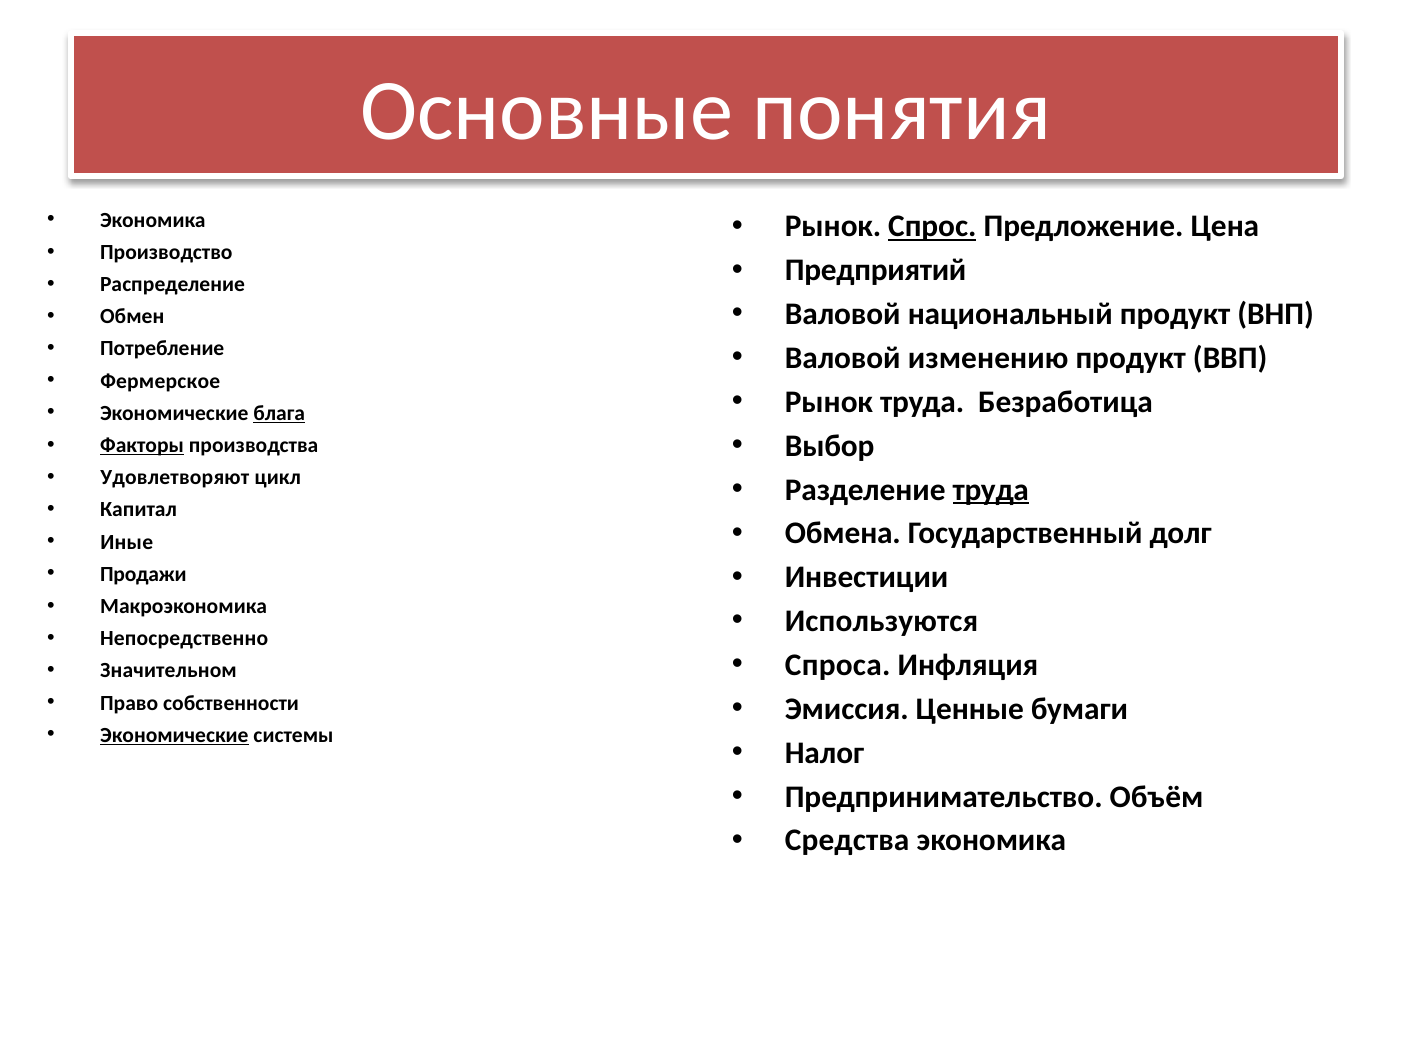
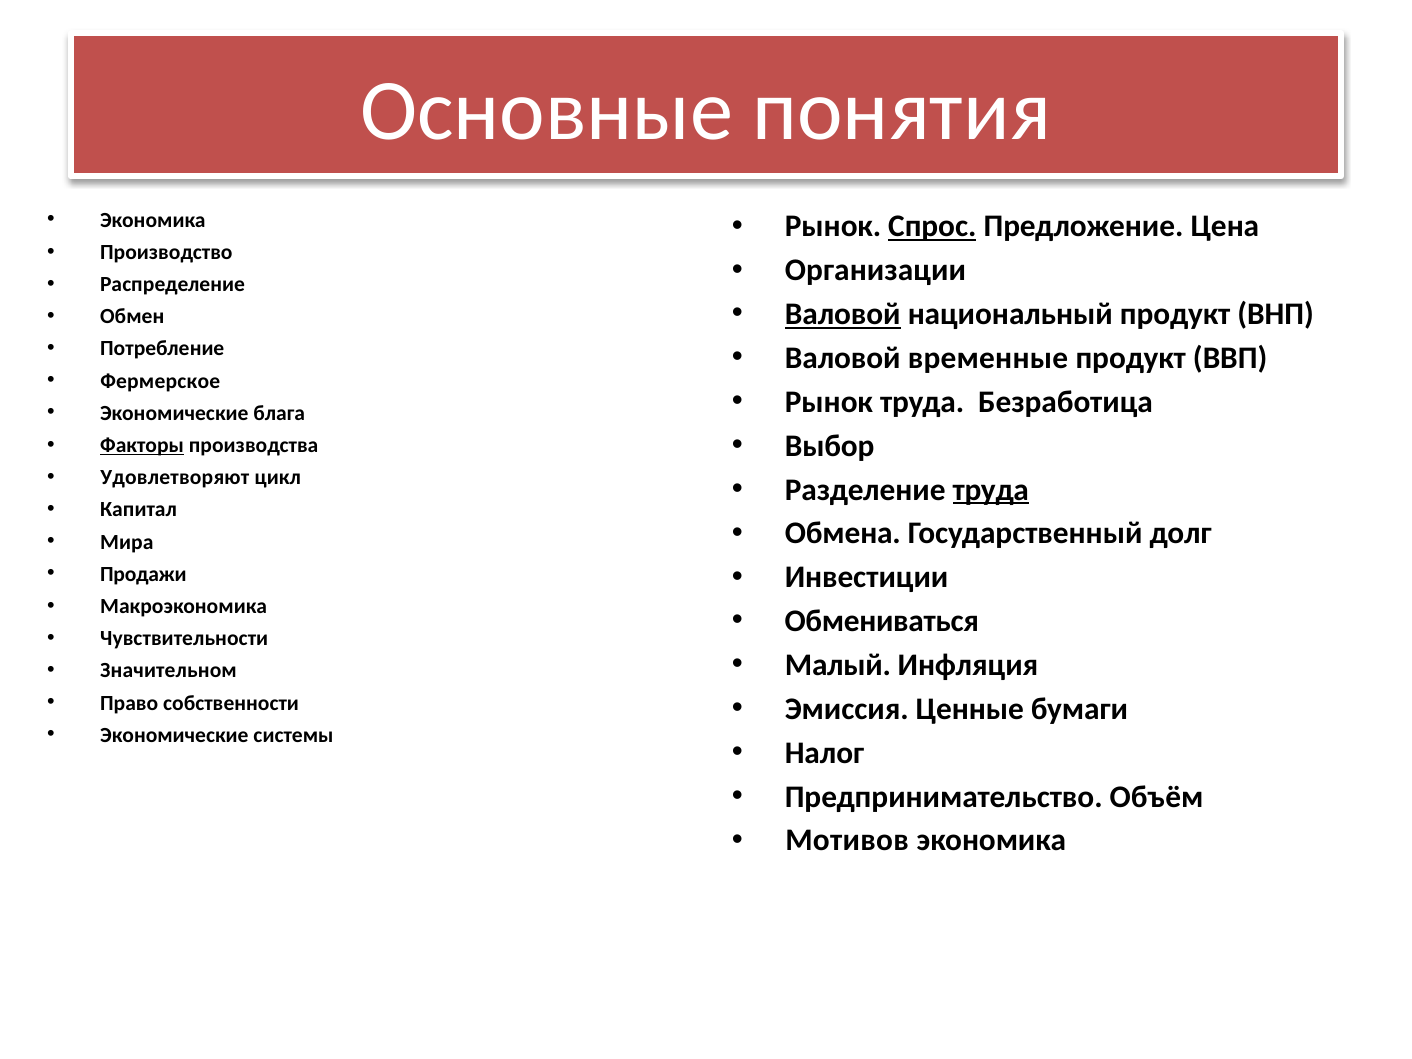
Предприятий: Предприятий -> Организации
Валовой at (843, 314) underline: none -> present
изменению: изменению -> временные
блага underline: present -> none
Иные: Иные -> Мира
Используются: Используются -> Обмениваться
Непосредственно: Непосредственно -> Чувствительности
Спроса: Спроса -> Малый
Экономические at (174, 735) underline: present -> none
Средства: Средства -> Мотивов
